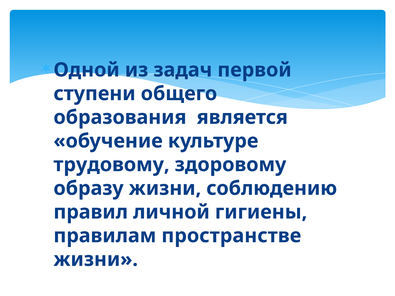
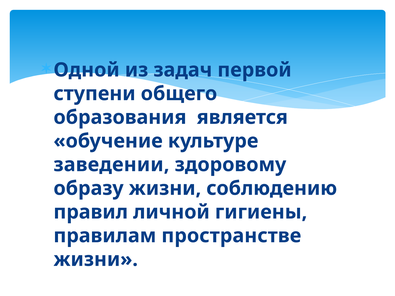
трудовому: трудовому -> заведении
